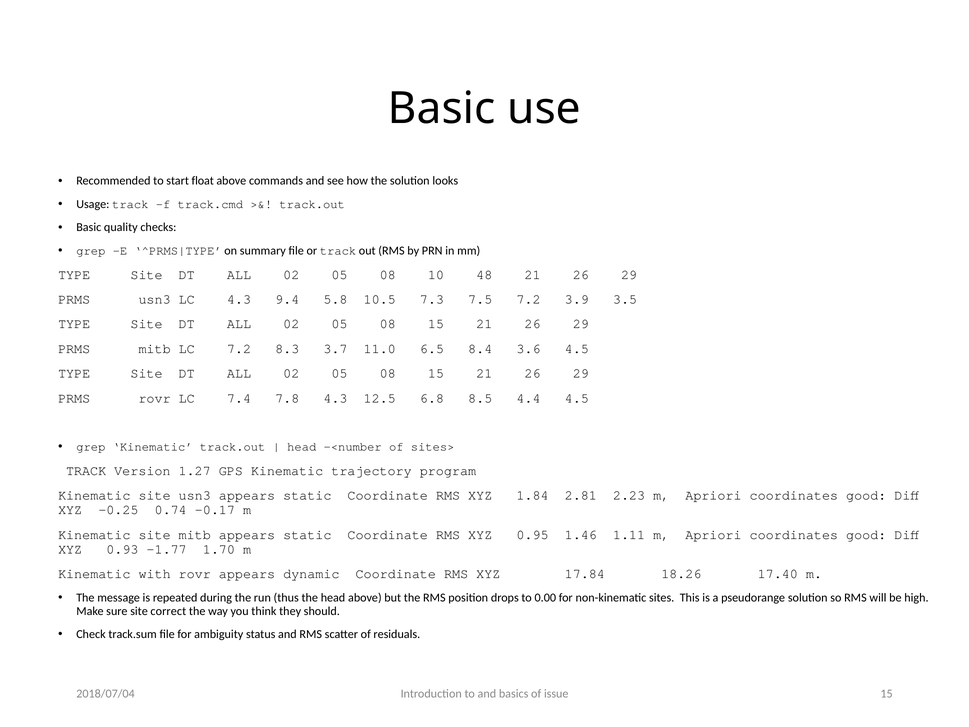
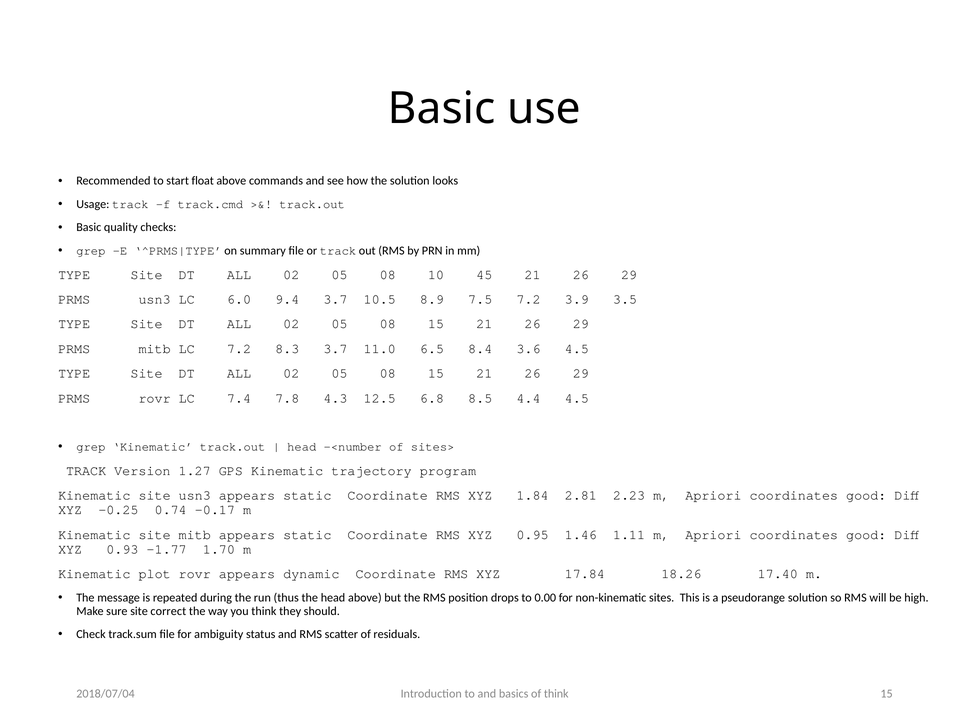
48: 48 -> 45
LC 4.3: 4.3 -> 6.0
9.4 5.8: 5.8 -> 3.7
7.3: 7.3 -> 8.9
with: with -> plot
of issue: issue -> think
